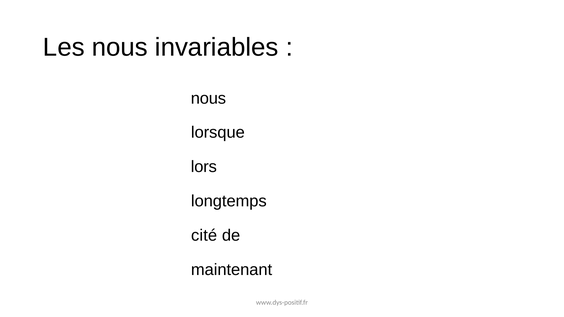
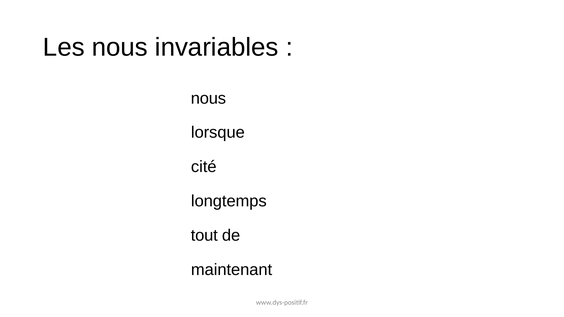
lors: lors -> cité
cité: cité -> tout
